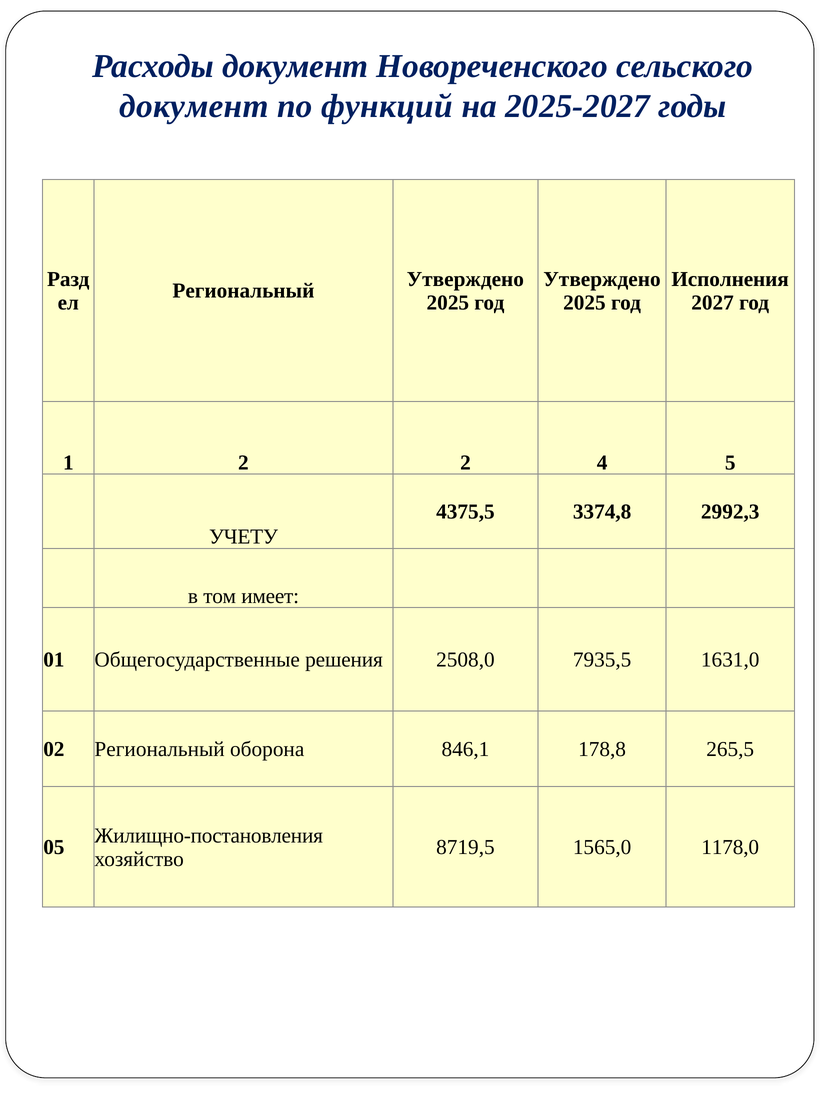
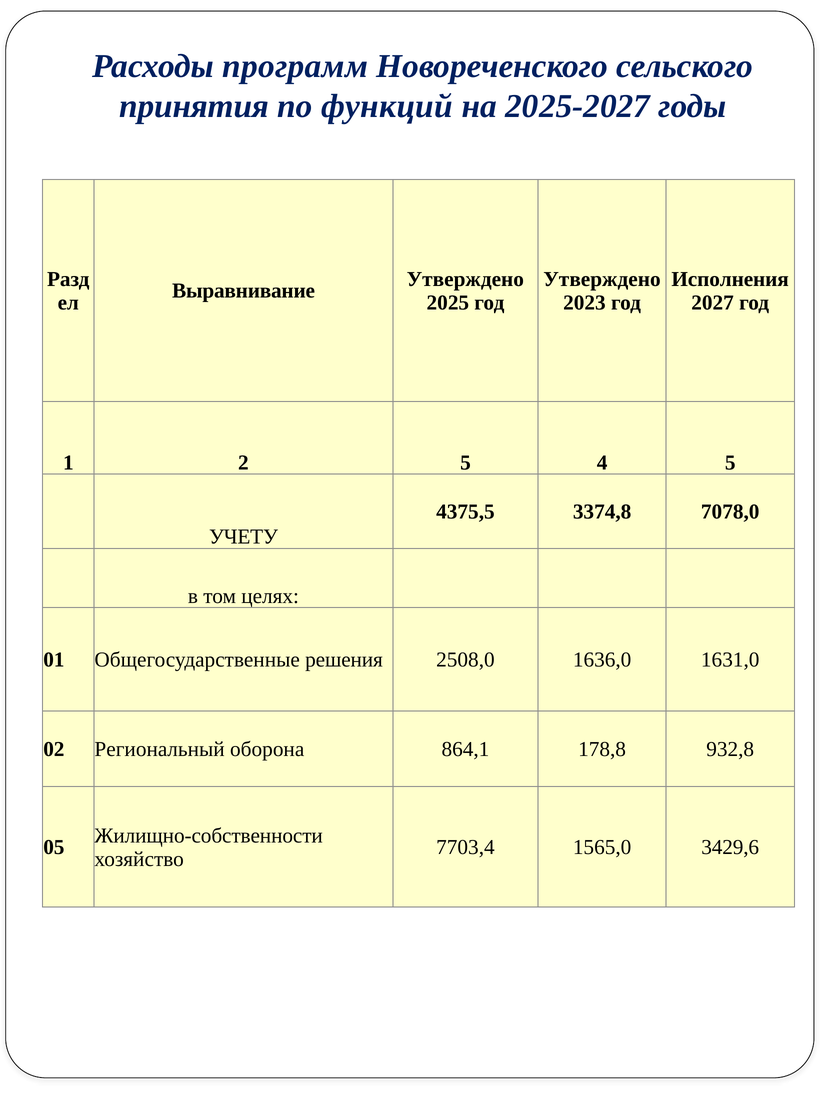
Расходы документ: документ -> программ
документ at (194, 106): документ -> принятия
Региональный at (243, 291): Региональный -> Выравнивание
2025 at (584, 303): 2025 -> 2023
2 2: 2 -> 5
2992,3: 2992,3 -> 7078,0
имеет: имеет -> целях
7935,5: 7935,5 -> 1636,0
846,1: 846,1 -> 864,1
265,5: 265,5 -> 932,8
Жилищно-постановления: Жилищно-постановления -> Жилищно-собственности
8719,5: 8719,5 -> 7703,4
1178,0: 1178,0 -> 3429,6
